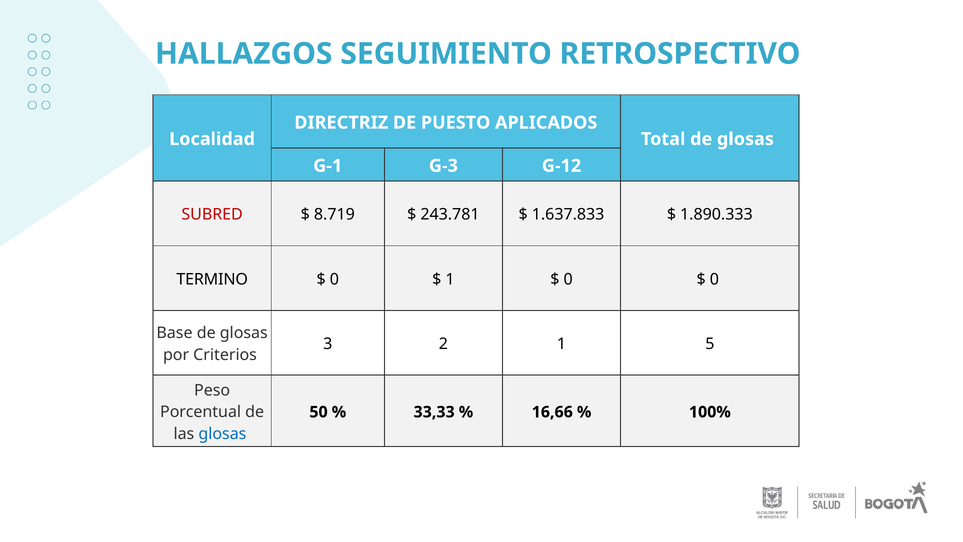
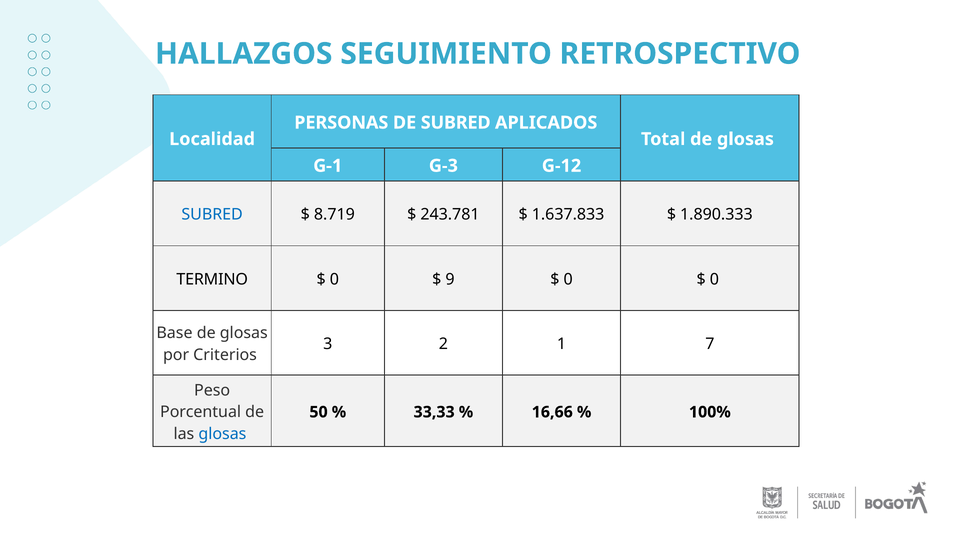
DIRECTRIZ: DIRECTRIZ -> PERSONAS
DE PUESTO: PUESTO -> SUBRED
SUBRED at (212, 214) colour: red -> blue
1 at (450, 279): 1 -> 9
5: 5 -> 7
